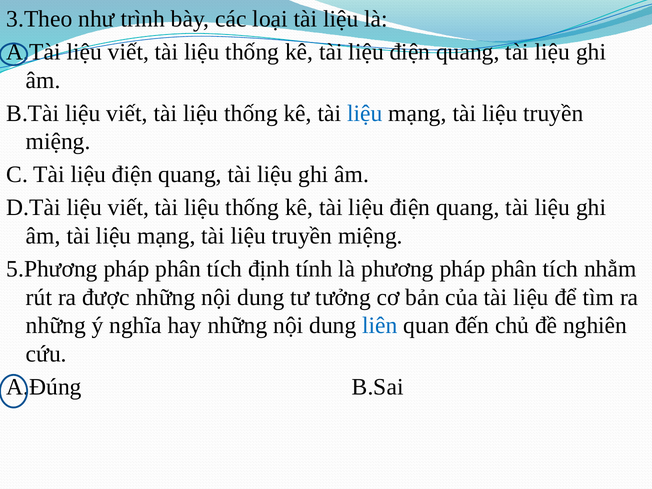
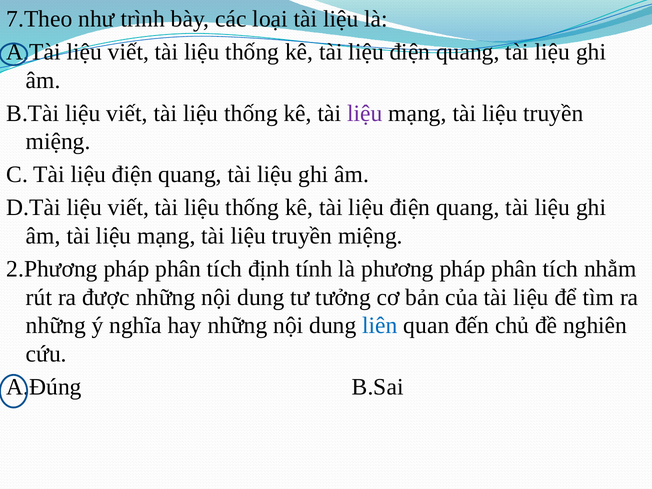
3.Theo: 3.Theo -> 7.Theo
liệu at (365, 113) colour: blue -> purple
5.Phương: 5.Phương -> 2.Phương
